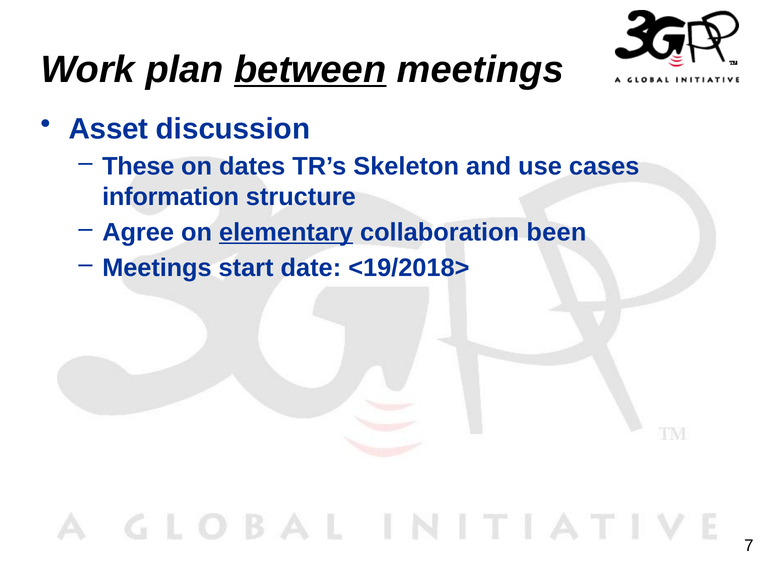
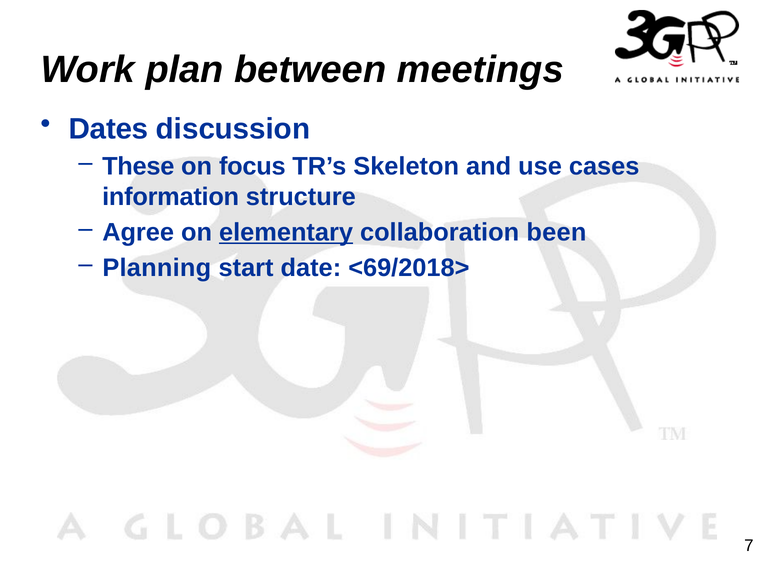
between underline: present -> none
Asset: Asset -> Dates
dates: dates -> focus
Meetings at (157, 268): Meetings -> Planning
<19/2018>: <19/2018> -> <69/2018>
